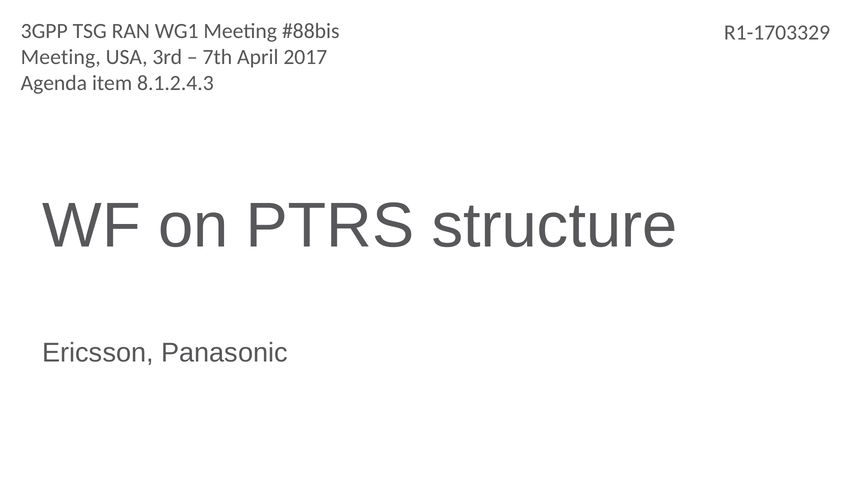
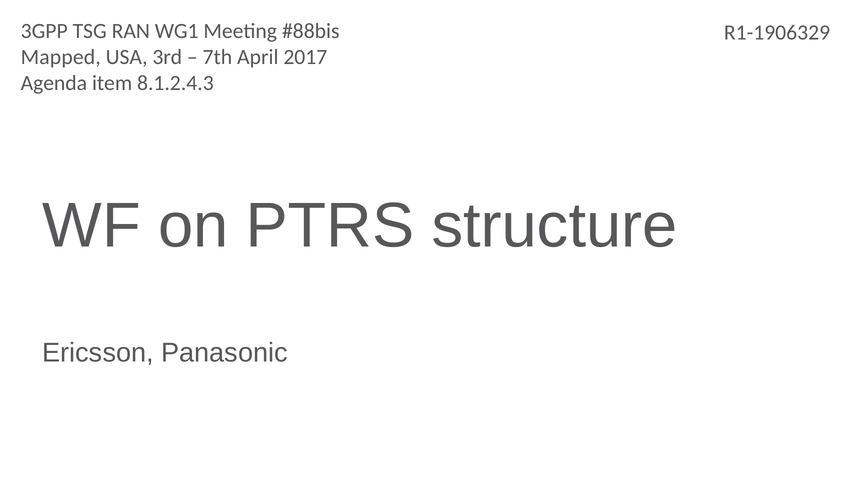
R1-1703329: R1-1703329 -> R1-1906329
Meeting at (61, 57): Meeting -> Mapped
